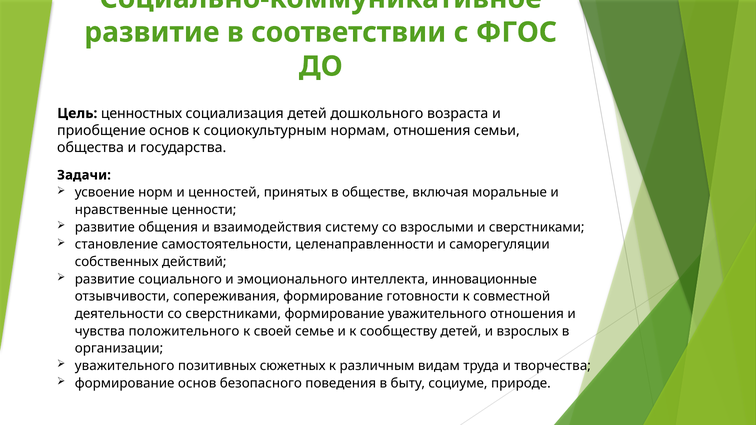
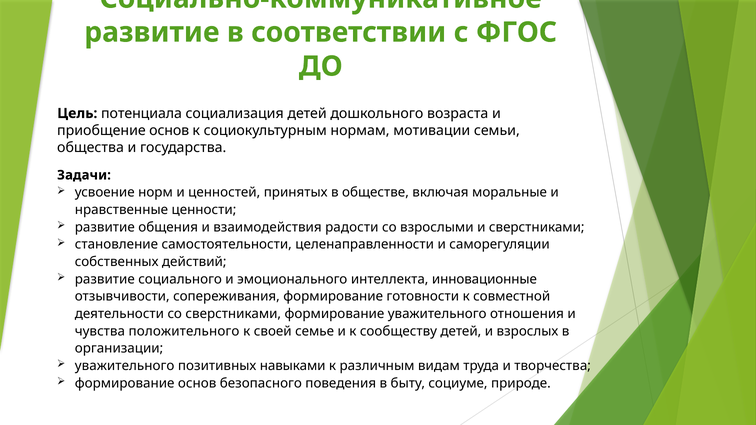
ценностных: ценностных -> потенциала
нормам отношения: отношения -> мотивации
систему: систему -> радости
сюжетных: сюжетных -> навыками
